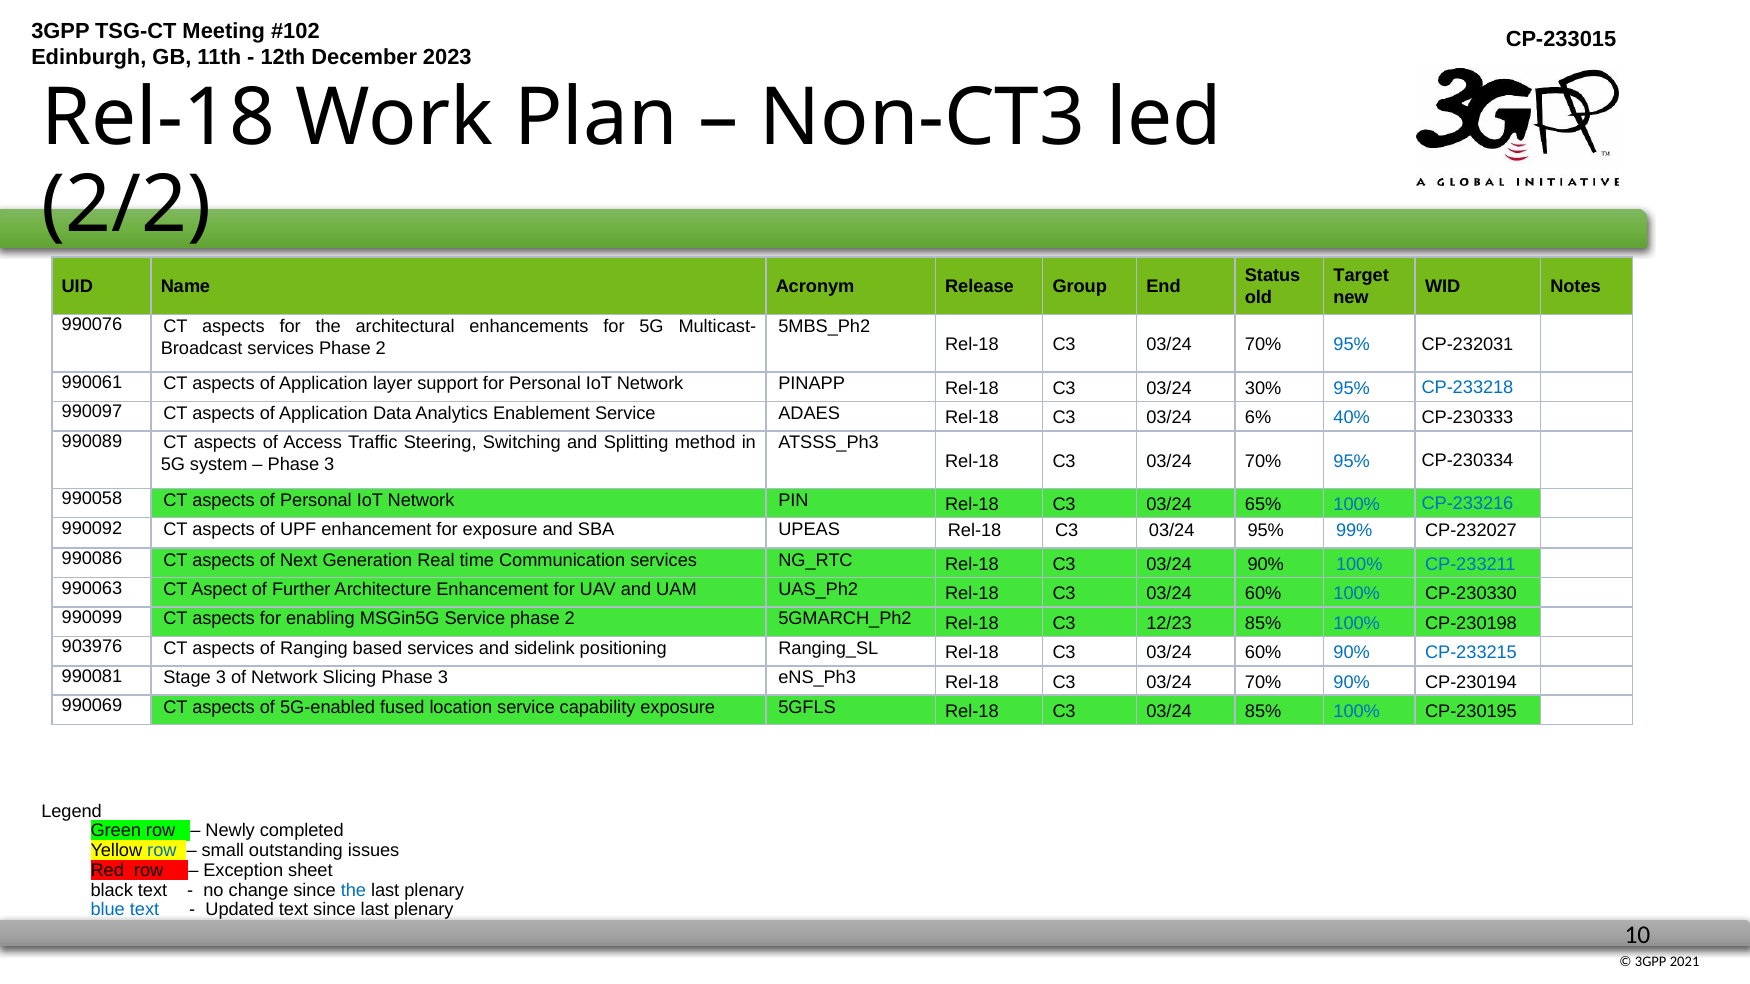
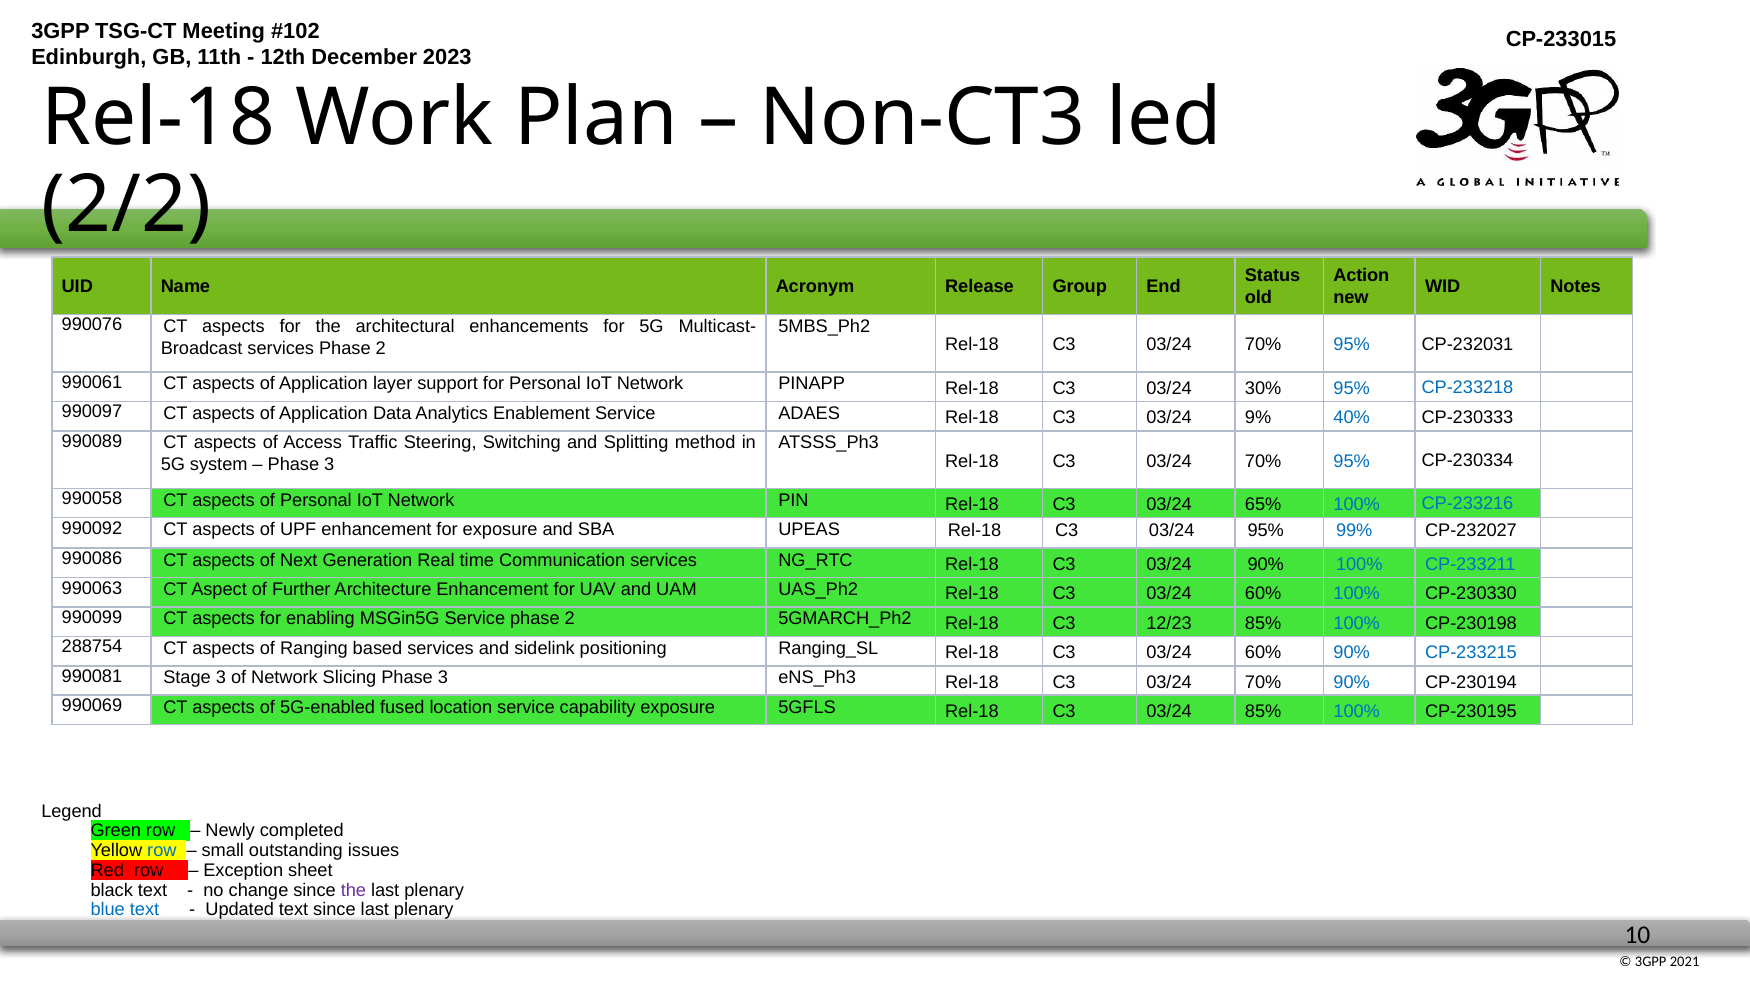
Target: Target -> Action
6%: 6% -> 9%
903976: 903976 -> 288754
the at (353, 890) colour: blue -> purple
